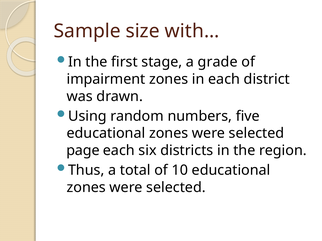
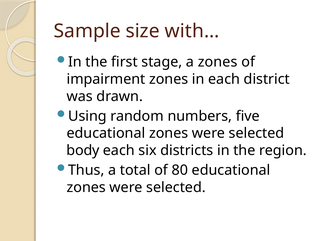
a grade: grade -> zones
page: page -> body
10: 10 -> 80
